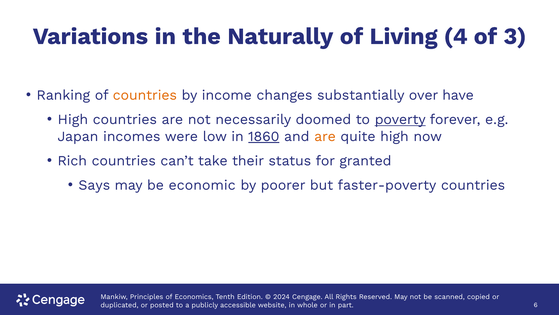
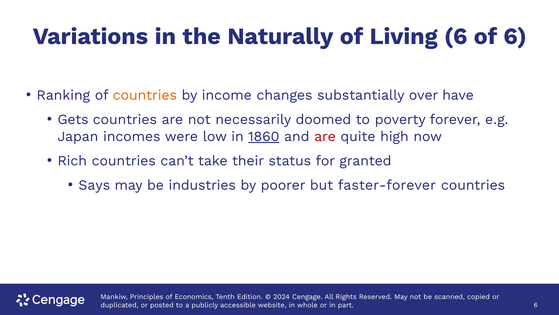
Living 4: 4 -> 6
of 3: 3 -> 6
High at (73, 119): High -> Gets
poverty underline: present -> none
are at (325, 136) colour: orange -> red
economic: economic -> industries
faster-poverty: faster-poverty -> faster-forever
